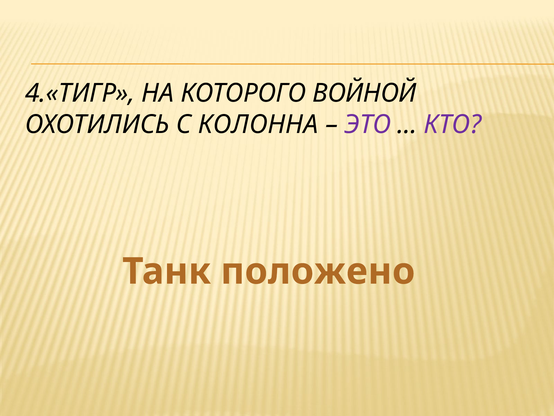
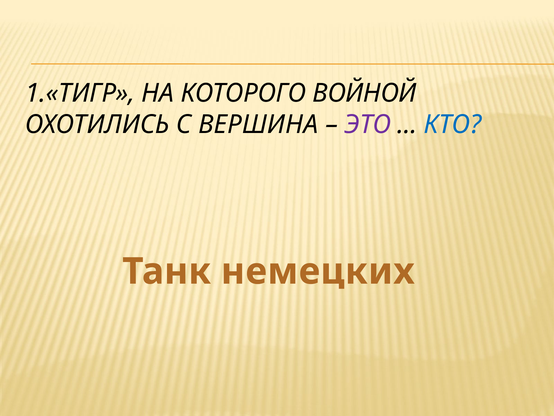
4.«ТИГР: 4.«ТИГР -> 1.«ТИГР
КОЛОННА: КОЛОННА -> ВЕРШИНА
КТО colour: purple -> blue
положено: положено -> немецких
